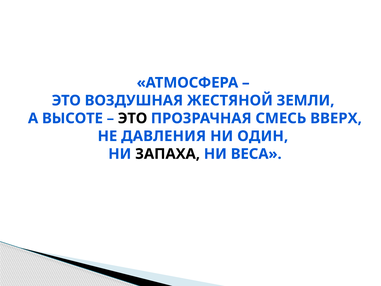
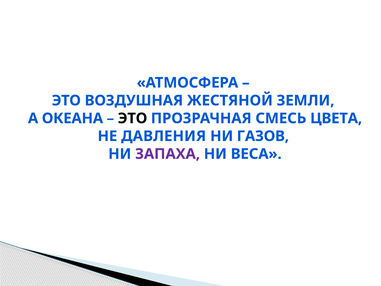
ВЫСОТЕ: ВЫСОТЕ -> ОКЕАНА
ВВЕРХ: ВВЕРХ -> ЦВЕТА
ОДИН: ОДИН -> ГАЗОВ
ЗАПАХА colour: black -> purple
